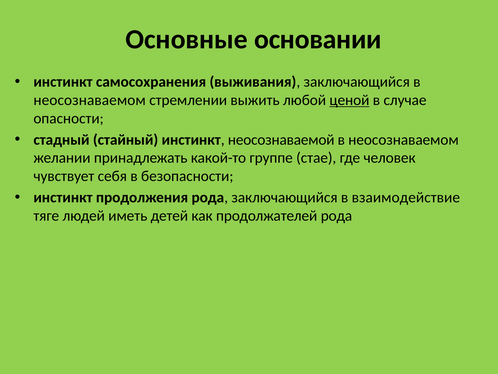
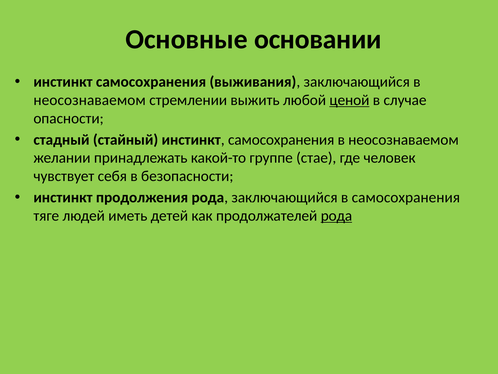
стайный инстинкт неосознаваемой: неосознаваемой -> самосохранения
в взаимодействие: взаимодействие -> самосохранения
рода at (336, 215) underline: none -> present
